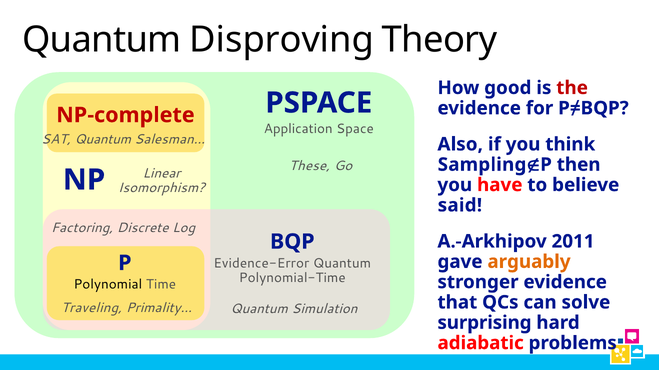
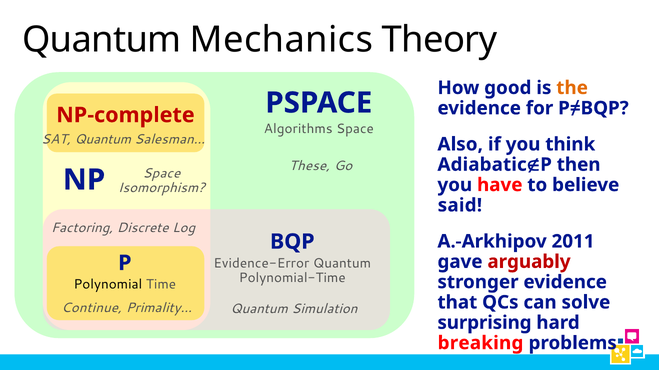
Disproving: Disproving -> Mechanics
the colour: red -> orange
Application: Application -> Algorithms
Sampling: Sampling -> Adiabatic
Linear at (162, 174): Linear -> Space
arguably colour: orange -> red
Traveling: Traveling -> Continue
adiabatic: adiabatic -> breaking
